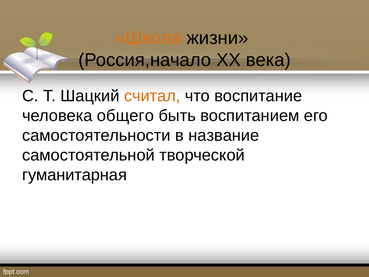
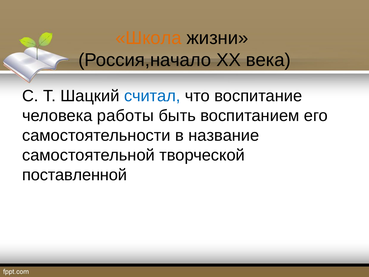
считал colour: orange -> blue
общего: общего -> работы
гуманитарная: гуманитарная -> поставленной
